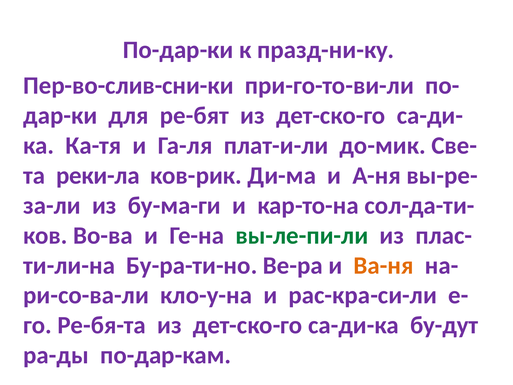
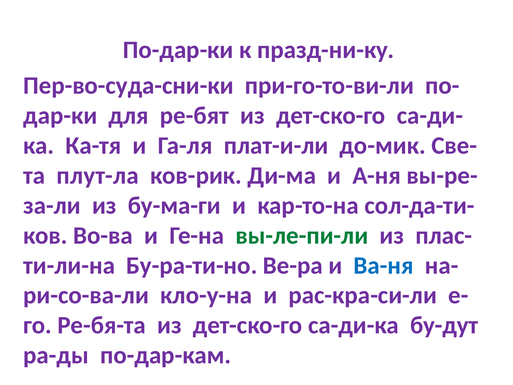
Пер-во-слив-сни-ки: Пер-во-слив-сни-ки -> Пер-во-суда-сни-ки
реки-ла: реки-ла -> плут-ла
Ва-ня colour: orange -> blue
